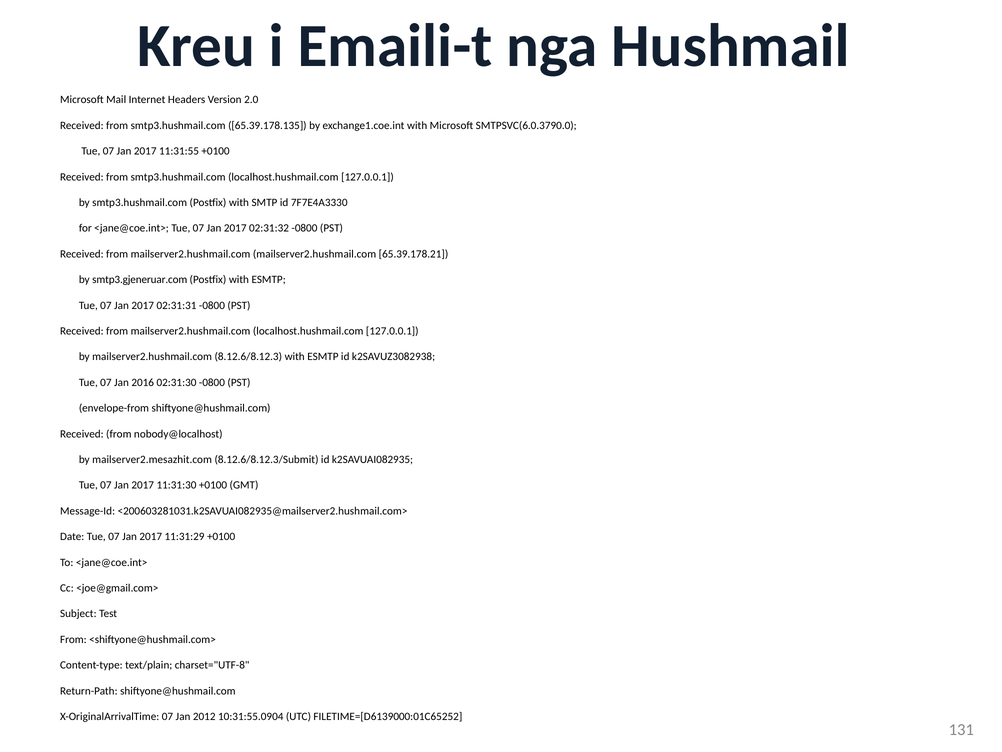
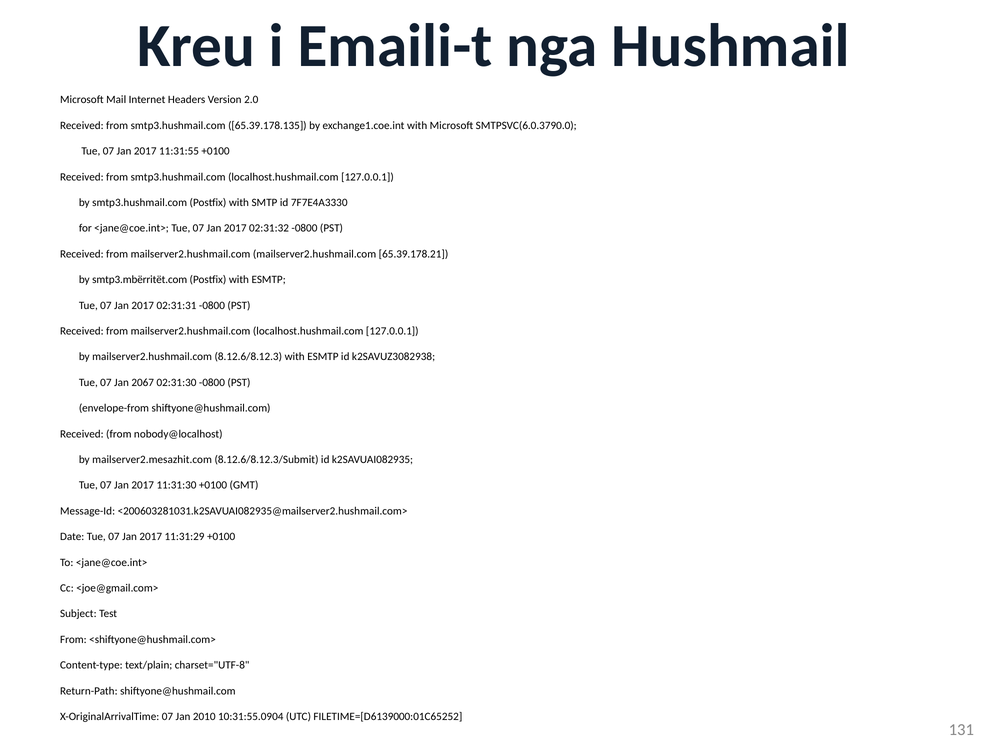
smtp3.gjeneruar.com: smtp3.gjeneruar.com -> smtp3.mbërritët.com
2016: 2016 -> 2067
2012: 2012 -> 2010
